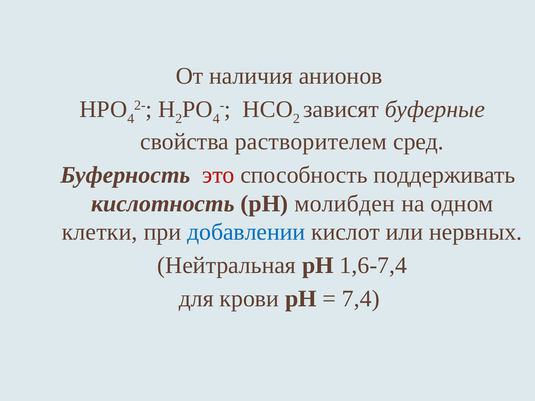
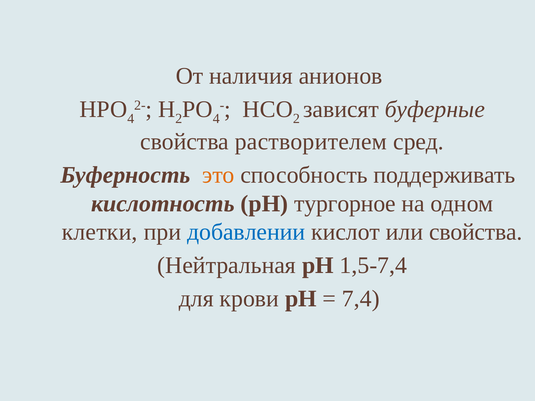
это colour: red -> orange
молибден: молибден -> тургорное
или нервных: нервных -> свойства
1,6-7,4: 1,6-7,4 -> 1,5-7,4
